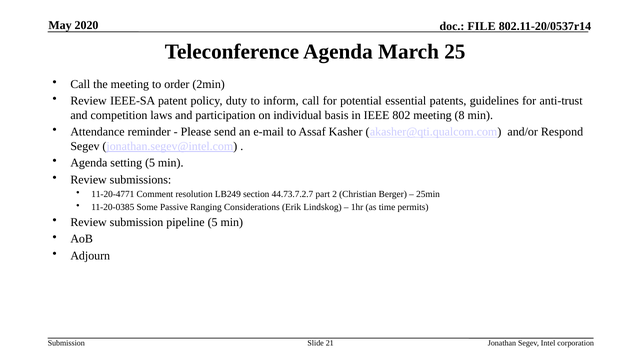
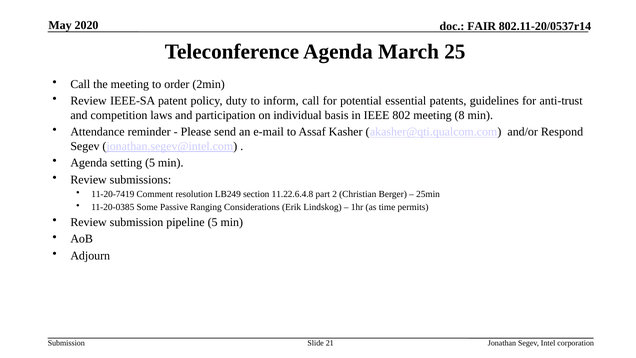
FILE: FILE -> FAIR
11-20-4771: 11-20-4771 -> 11-20-7419
44.73.7.2.7: 44.73.7.2.7 -> 11.22.6.4.8
